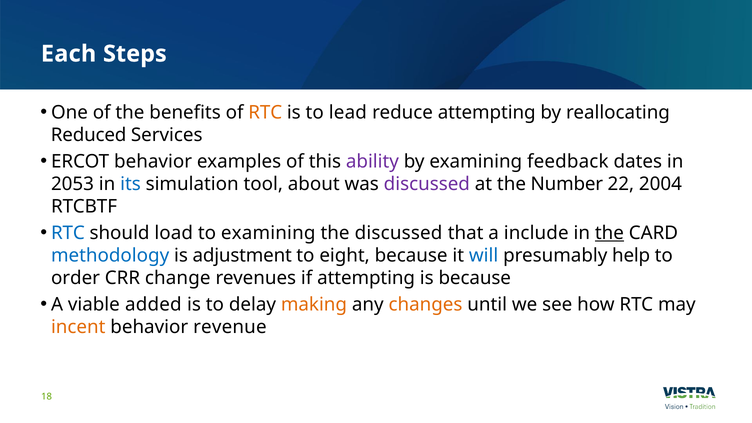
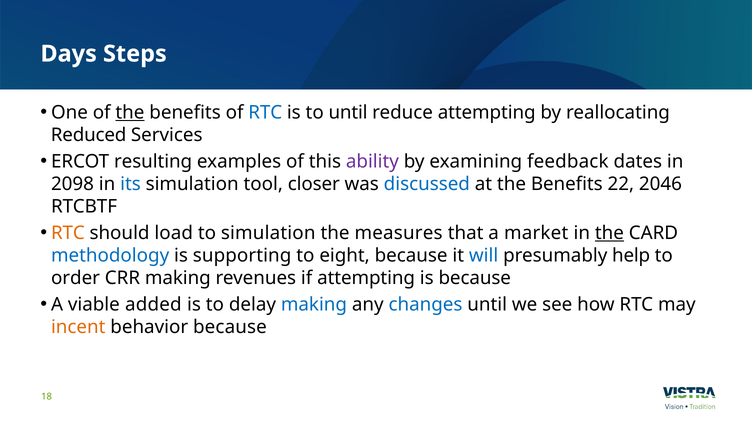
Each: Each -> Days
the at (130, 113) underline: none -> present
RTC at (265, 113) colour: orange -> blue
to lead: lead -> until
ERCOT behavior: behavior -> resulting
2053: 2053 -> 2098
about: about -> closer
discussed at (427, 184) colour: purple -> blue
at the Number: Number -> Benefits
2004: 2004 -> 2046
RTC at (68, 233) colour: blue -> orange
to examining: examining -> simulation
the discussed: discussed -> measures
include: include -> market
adjustment: adjustment -> supporting
CRR change: change -> making
making at (314, 304) colour: orange -> blue
changes colour: orange -> blue
behavior revenue: revenue -> because
